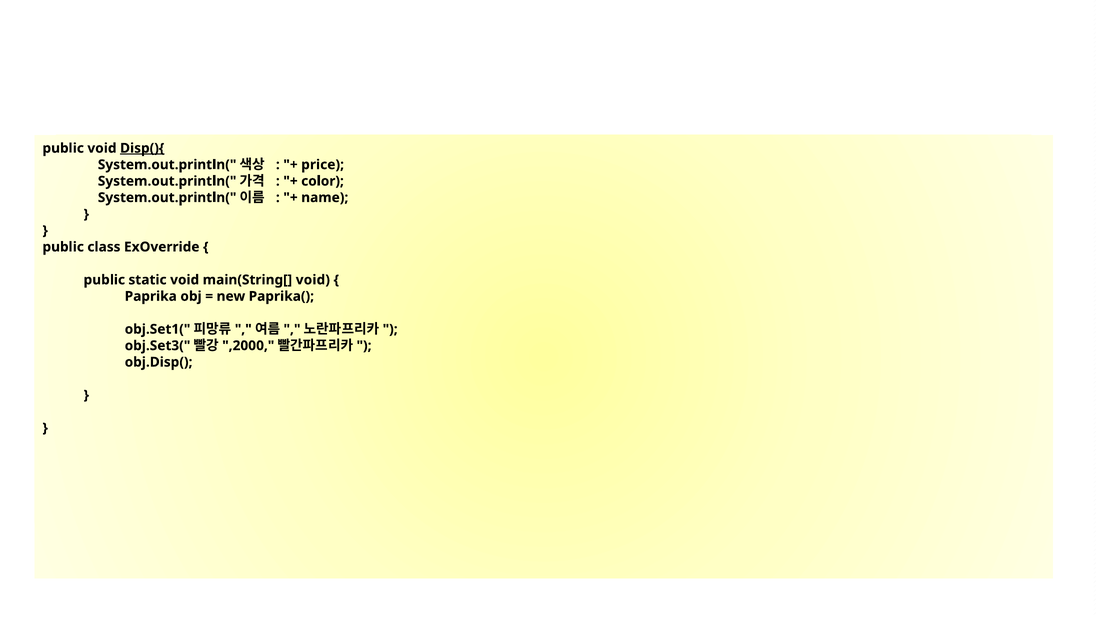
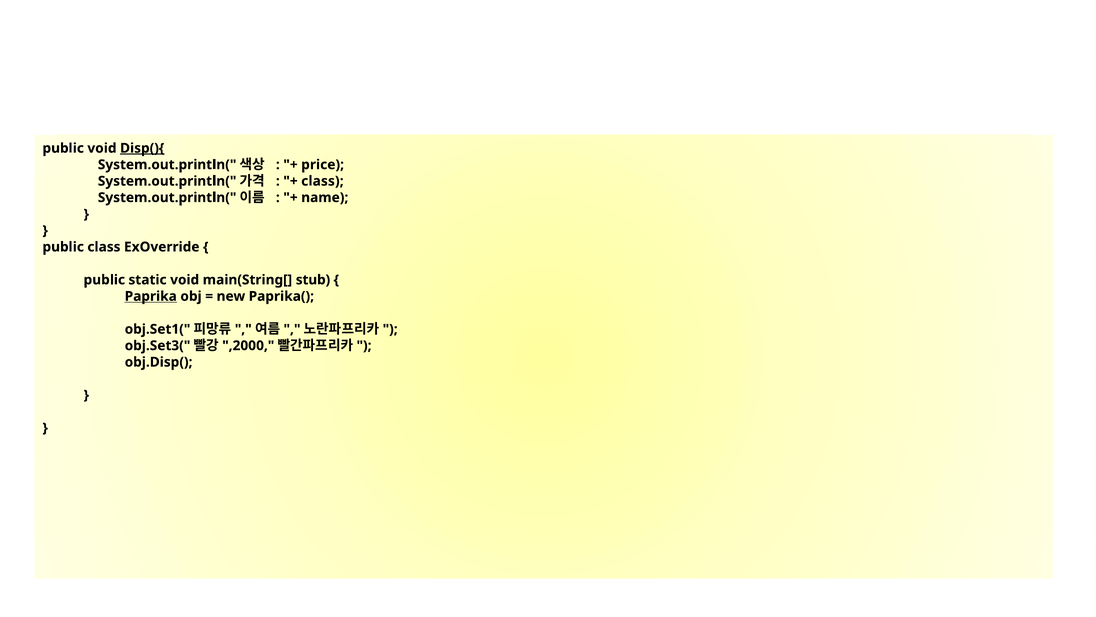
color at (323, 181): color -> class
main(String[ void: void -> stub
Paprika underline: none -> present
